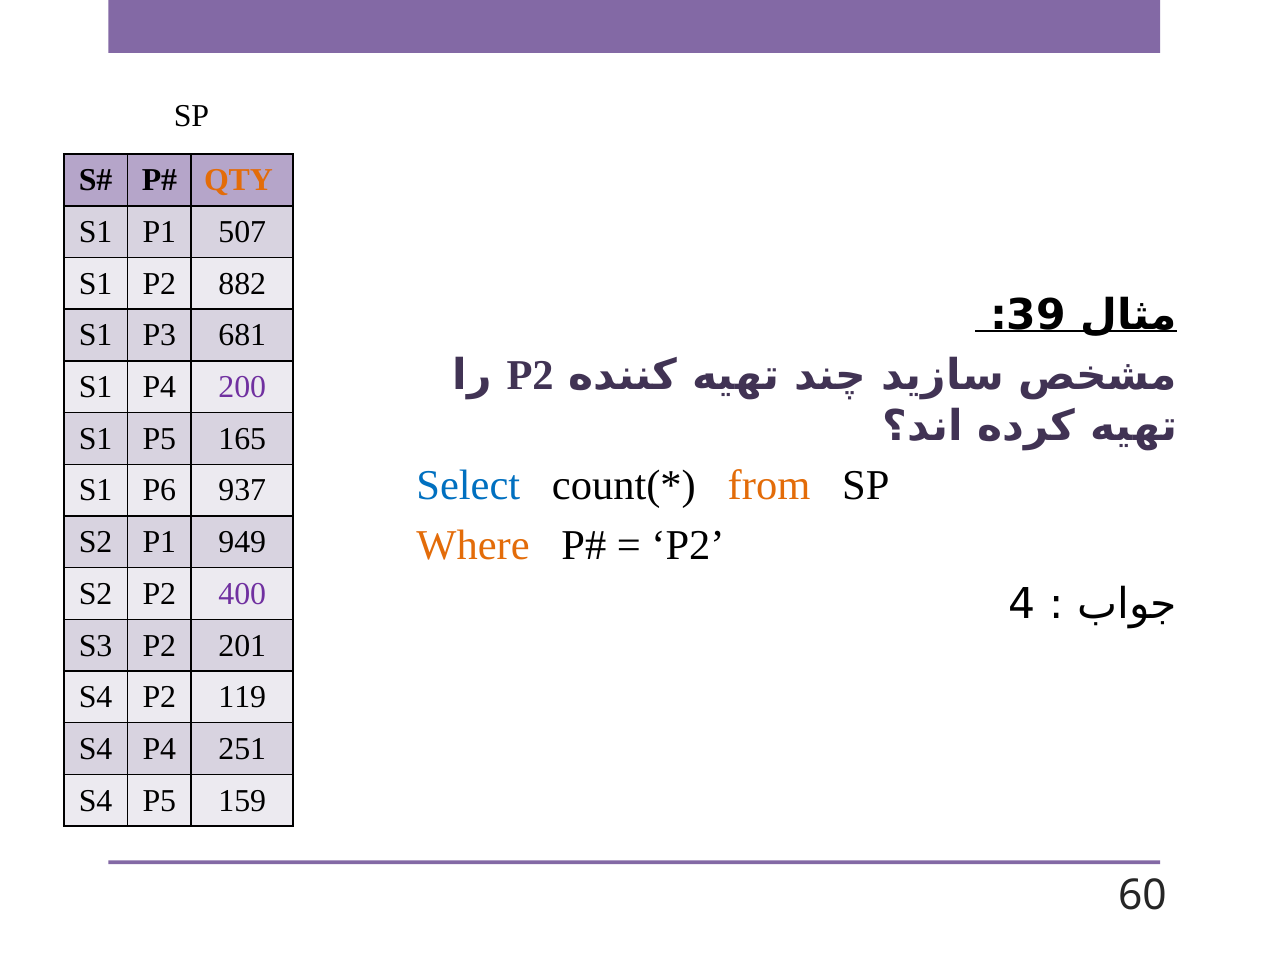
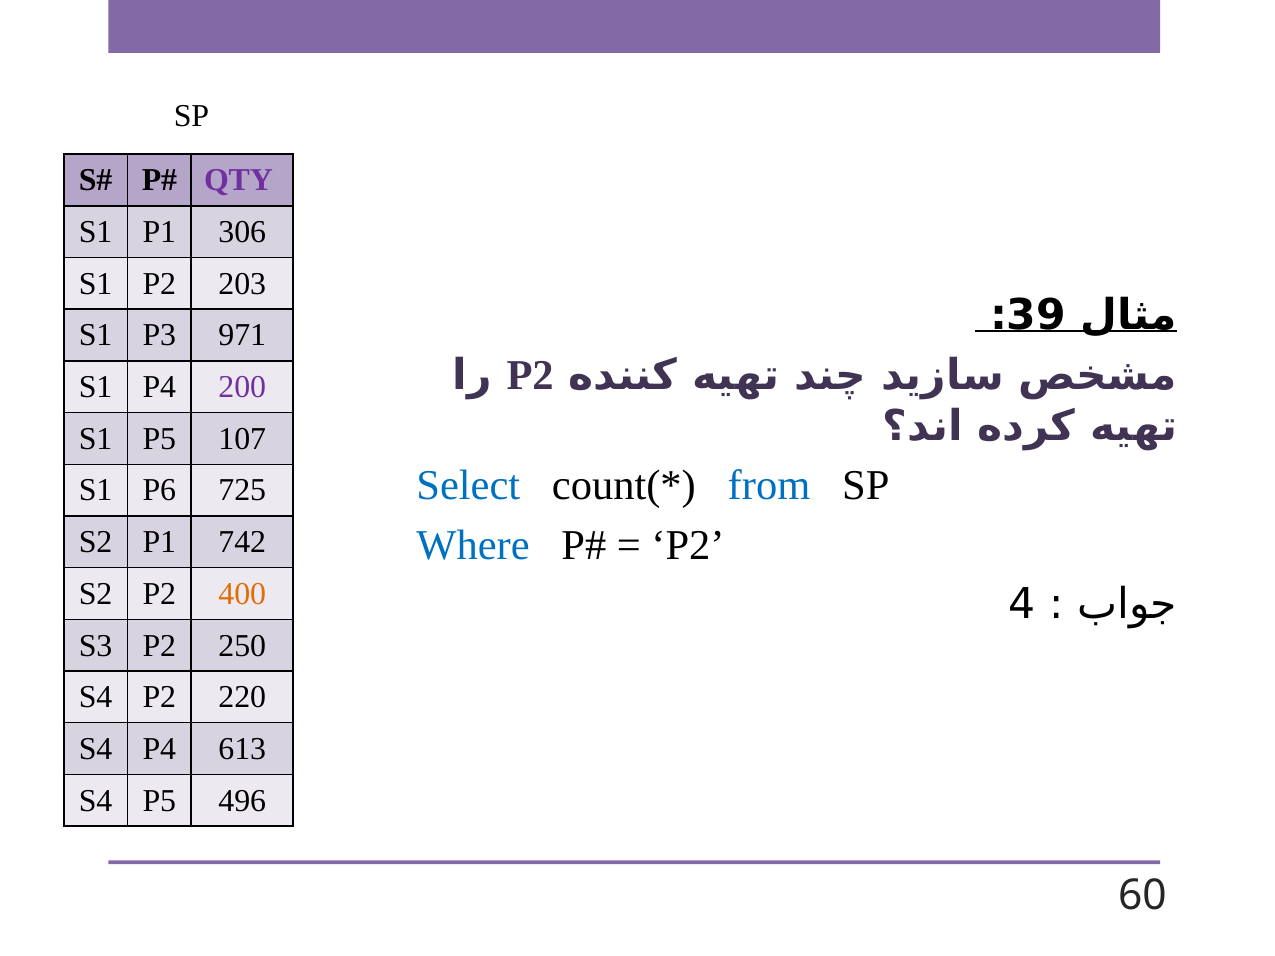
QTY colour: orange -> purple
507: 507 -> 306
882: 882 -> 203
681: 681 -> 971
165: 165 -> 107
from colour: orange -> blue
937: 937 -> 725
Where colour: orange -> blue
949: 949 -> 742
400 colour: purple -> orange
201: 201 -> 250
119: 119 -> 220
251: 251 -> 613
159: 159 -> 496
